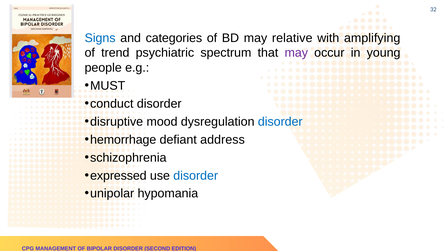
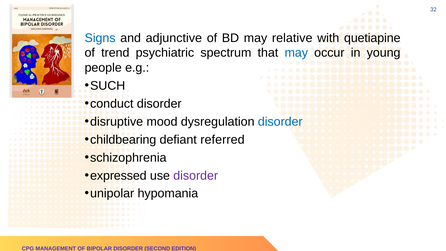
categories: categories -> adjunctive
amplifying: amplifying -> quetiapine
may at (296, 53) colour: purple -> blue
MUST: MUST -> SUCH
hemorrhage: hemorrhage -> childbearing
address: address -> referred
disorder at (196, 176) colour: blue -> purple
